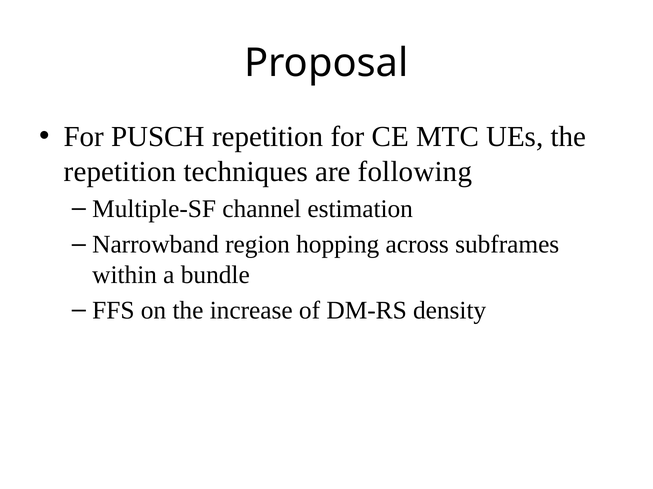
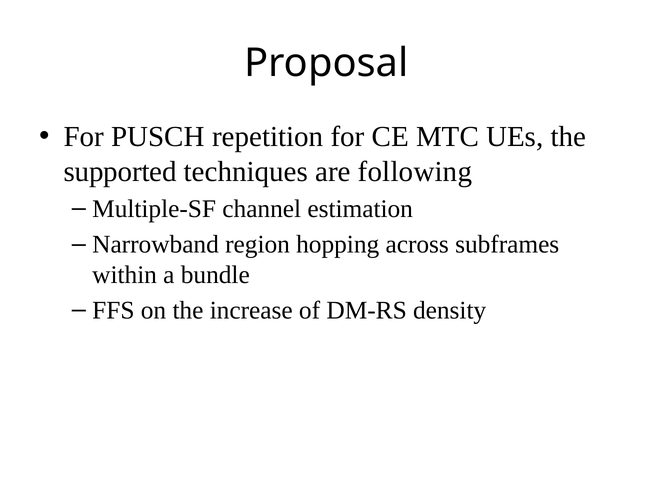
repetition at (120, 172): repetition -> supported
